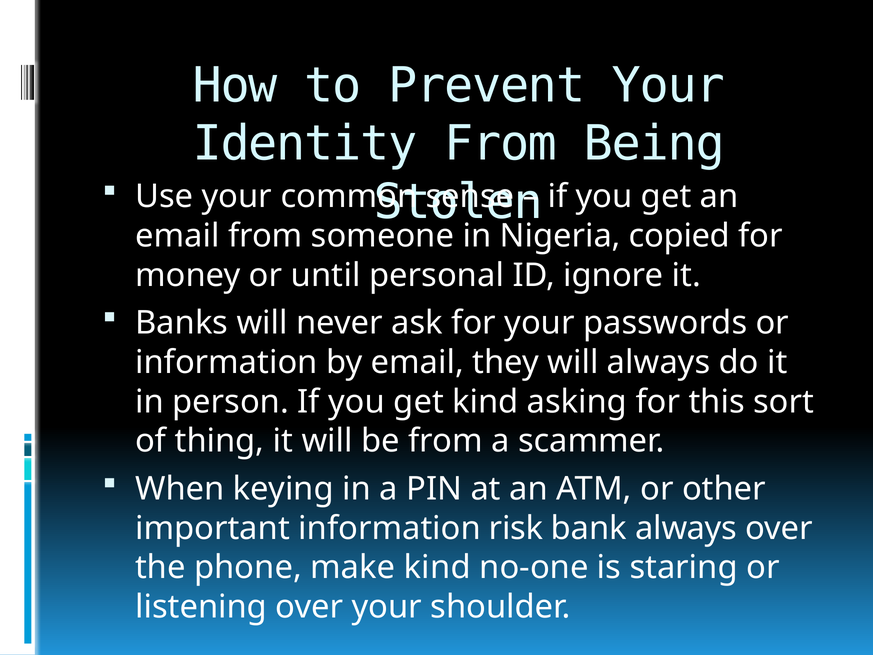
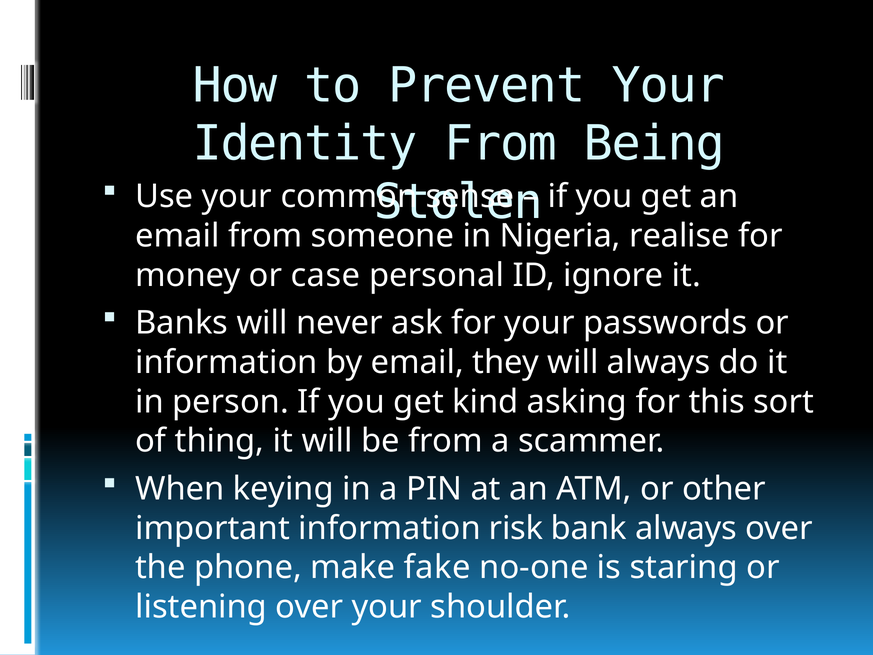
copied: copied -> realise
until: until -> case
make kind: kind -> fake
